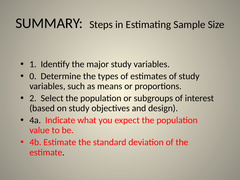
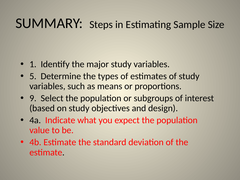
0: 0 -> 5
2: 2 -> 9
